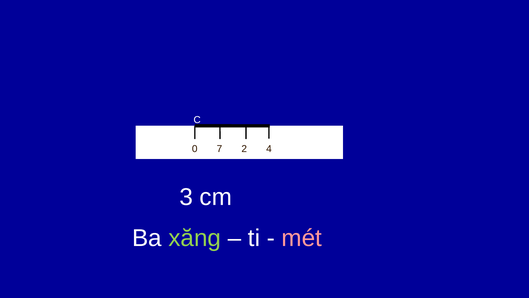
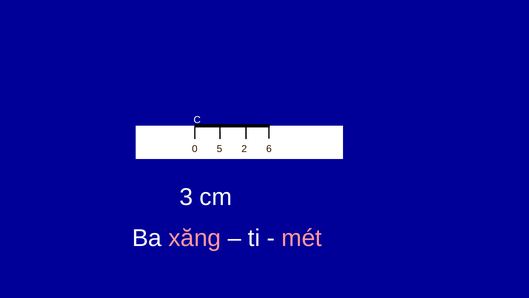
7: 7 -> 5
4: 4 -> 6
xăng colour: light green -> pink
